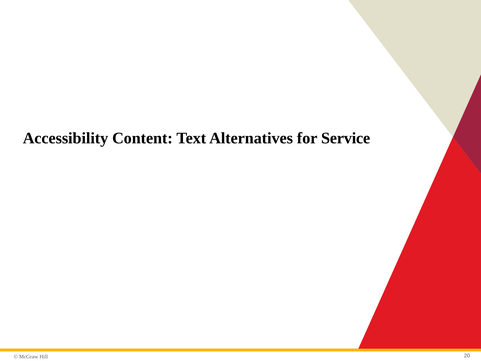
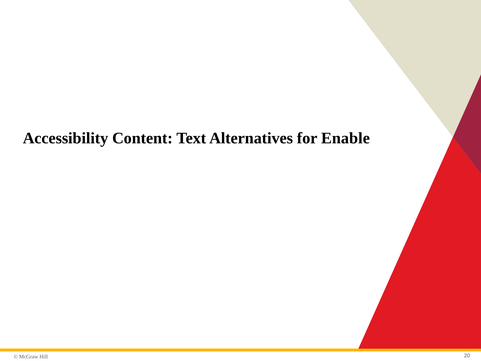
Service: Service -> Enable
